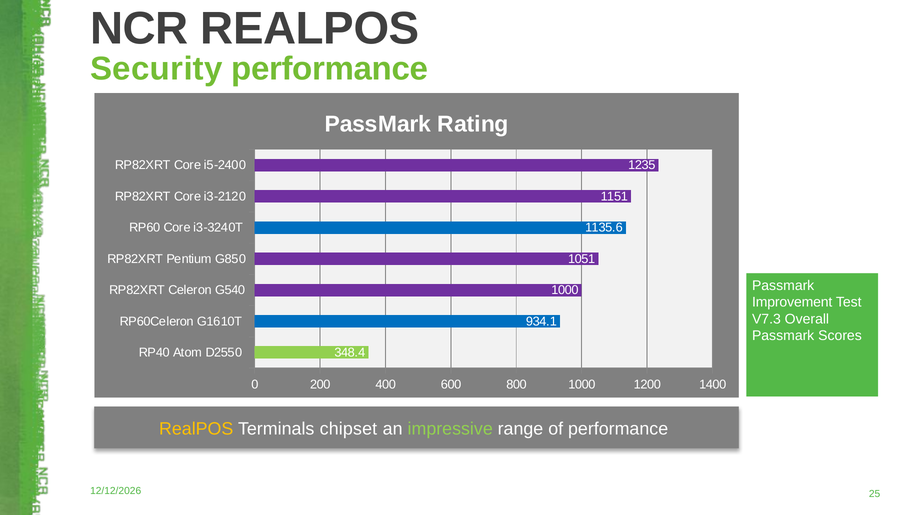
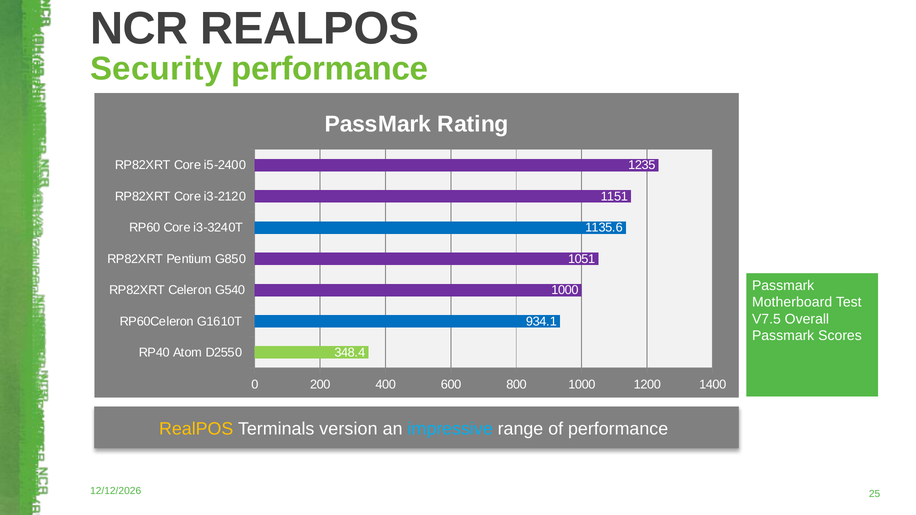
Improvement: Improvement -> Motherboard
V7.3: V7.3 -> V7.5
chipset: chipset -> version
impressive colour: light green -> light blue
